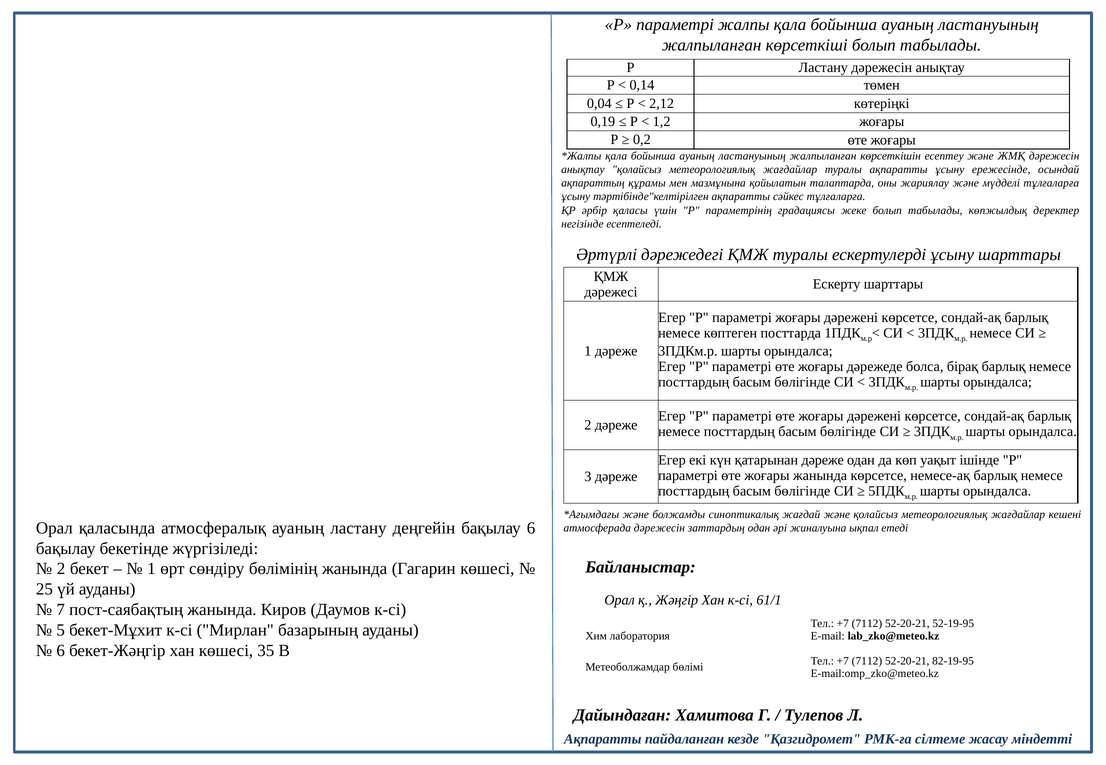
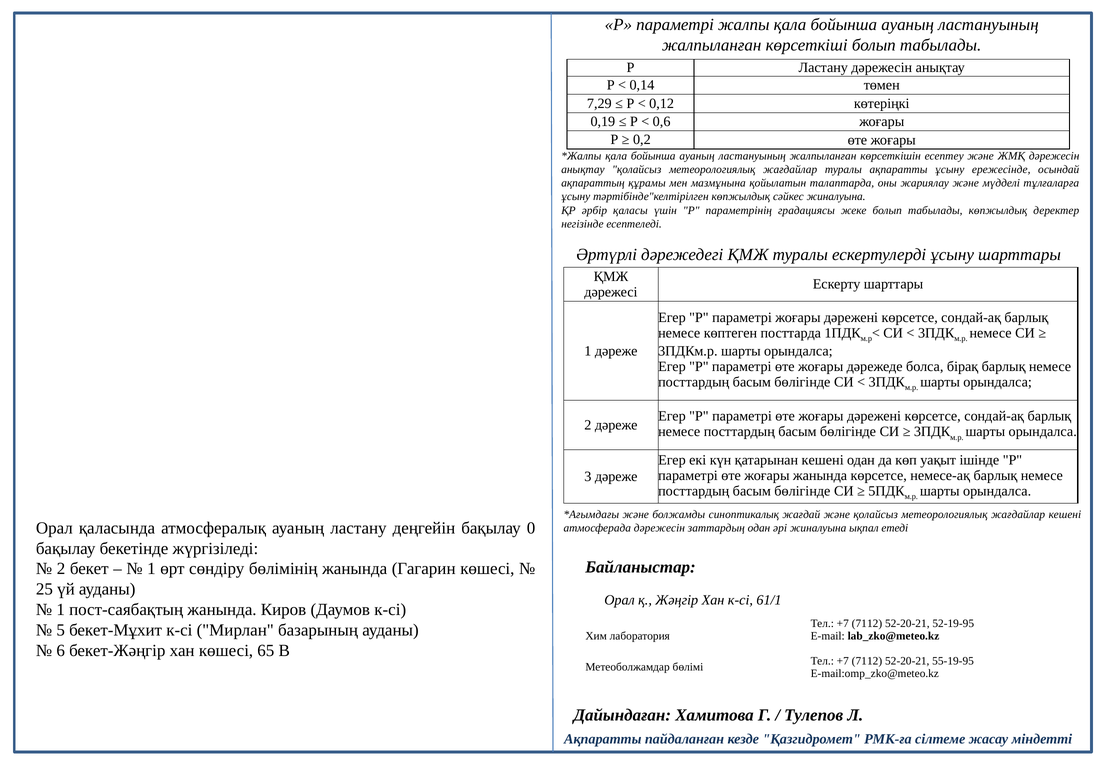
0,04: 0,04 -> 7,29
2,12: 2,12 -> 0,12
1,2: 1,2 -> 0,6
тәртібінде"келтірілген ақпаратты: ақпаратты -> көпжылдық
сәйкес тұлғаларға: тұлғаларға -> жиналуына
қатарынан дәреже: дәреже -> кешені
бақылау 6: 6 -> 0
7 at (61, 610): 7 -> 1
35: 35 -> 65
82-19-95: 82-19-95 -> 55-19-95
